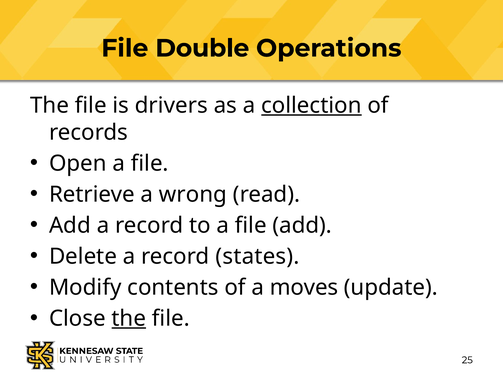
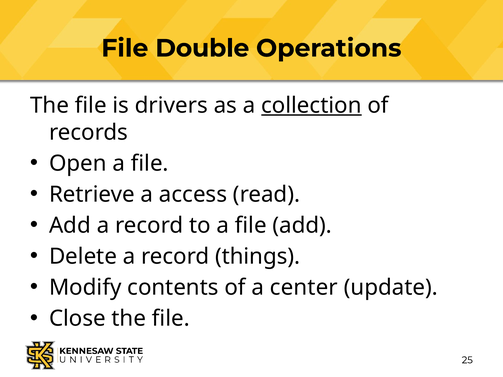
wrong: wrong -> access
states: states -> things
moves: moves -> center
the at (129, 319) underline: present -> none
